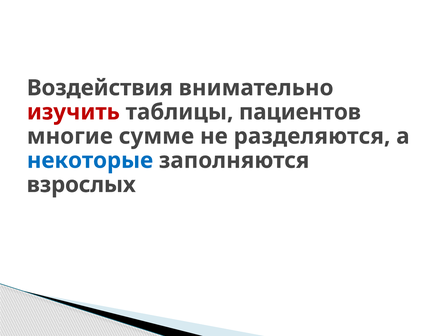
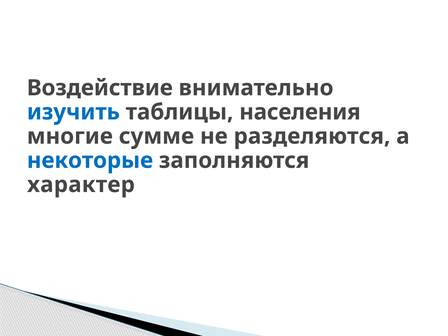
Воздействия: Воздействия -> Воздействие
изучить colour: red -> blue
пациентов: пациентов -> населения
взрослых: взрослых -> характер
